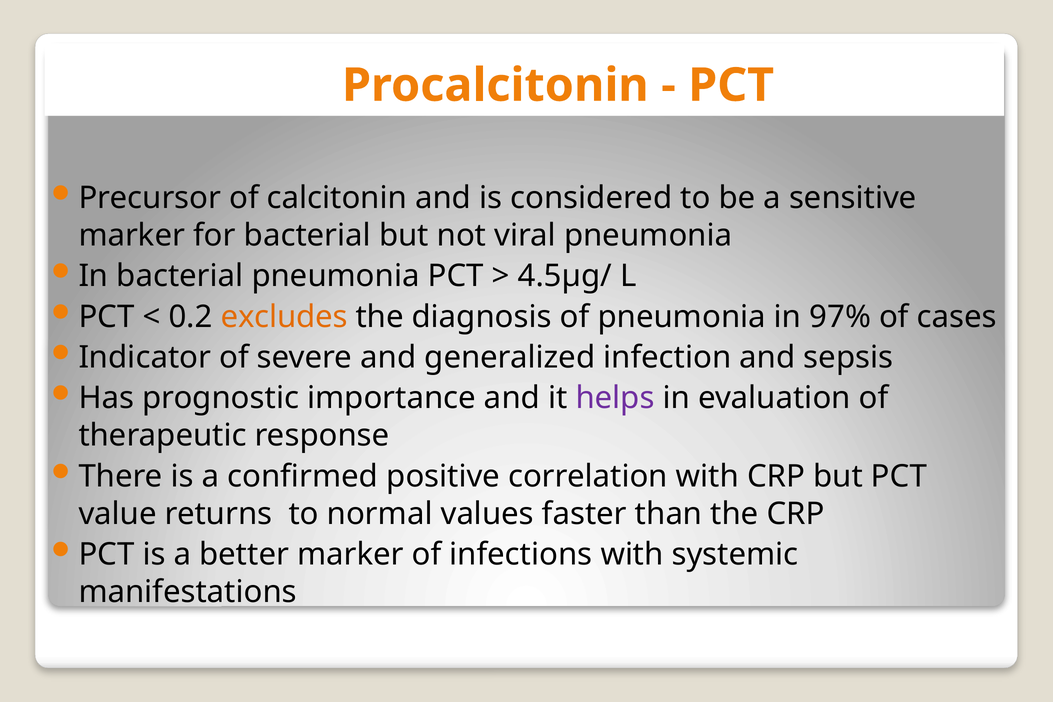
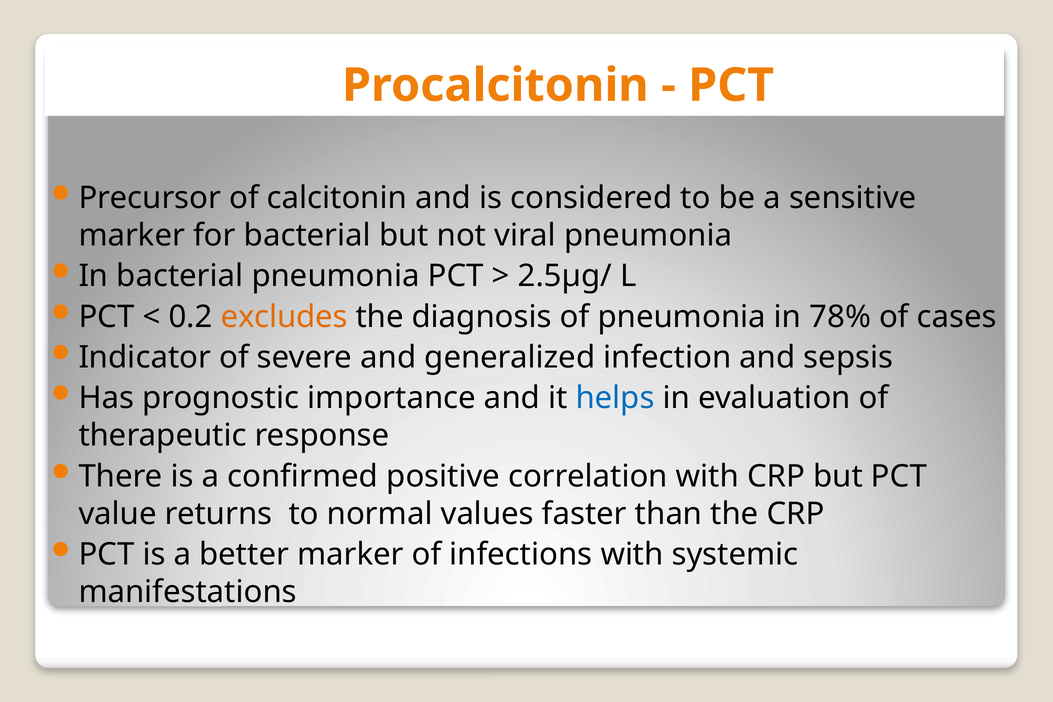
4.5µg/: 4.5µg/ -> 2.5µg/
97%: 97% -> 78%
helps colour: purple -> blue
